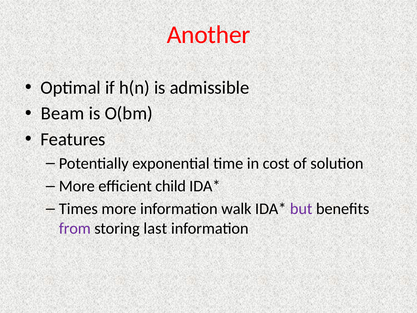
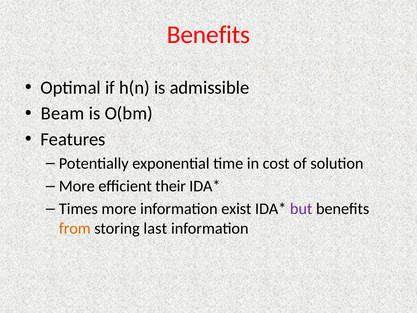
Another at (209, 35): Another -> Benefits
child: child -> their
walk: walk -> exist
from colour: purple -> orange
